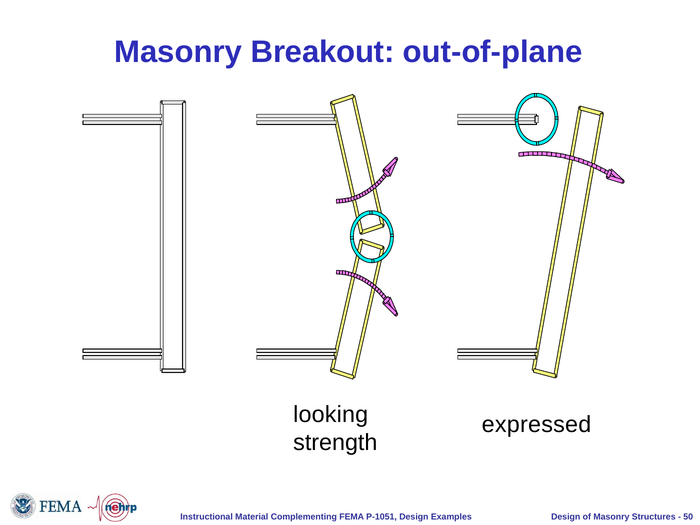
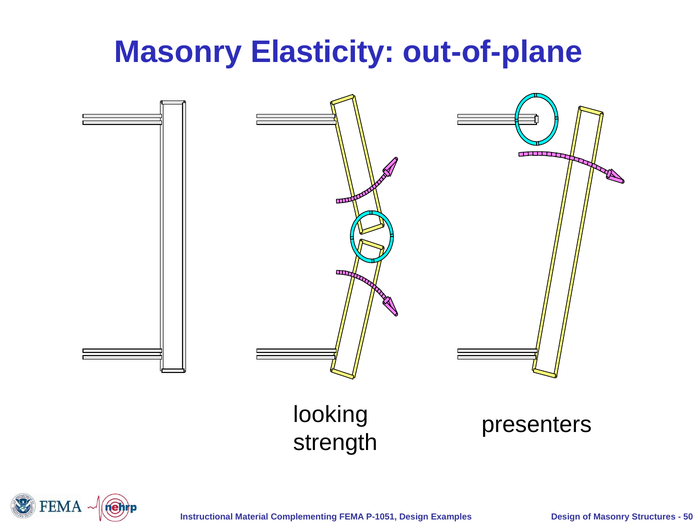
Breakout: Breakout -> Elasticity
expressed: expressed -> presenters
